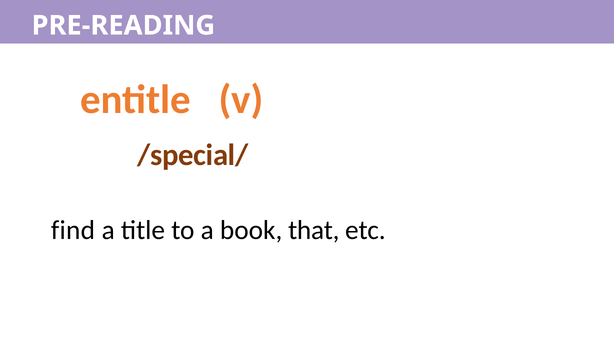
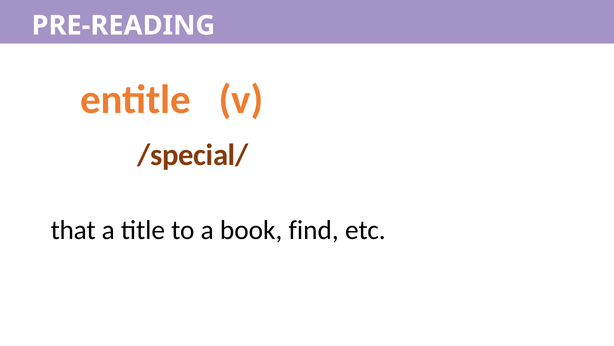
find: find -> that
that: that -> find
